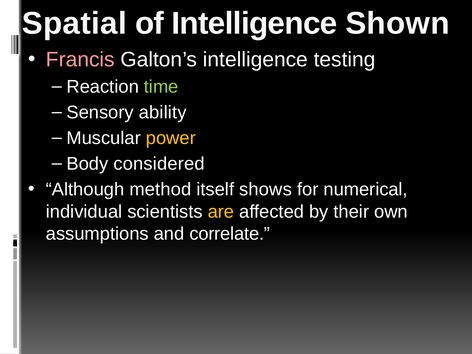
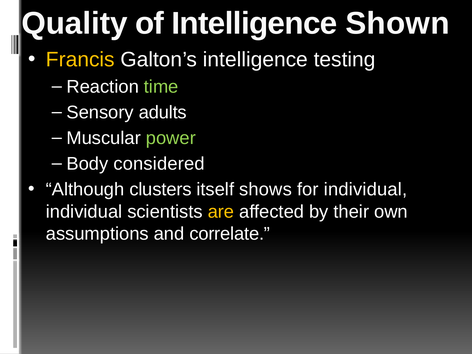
Spatial: Spatial -> Quality
Francis colour: pink -> yellow
ability: ability -> adults
power colour: yellow -> light green
method: method -> clusters
for numerical: numerical -> individual
